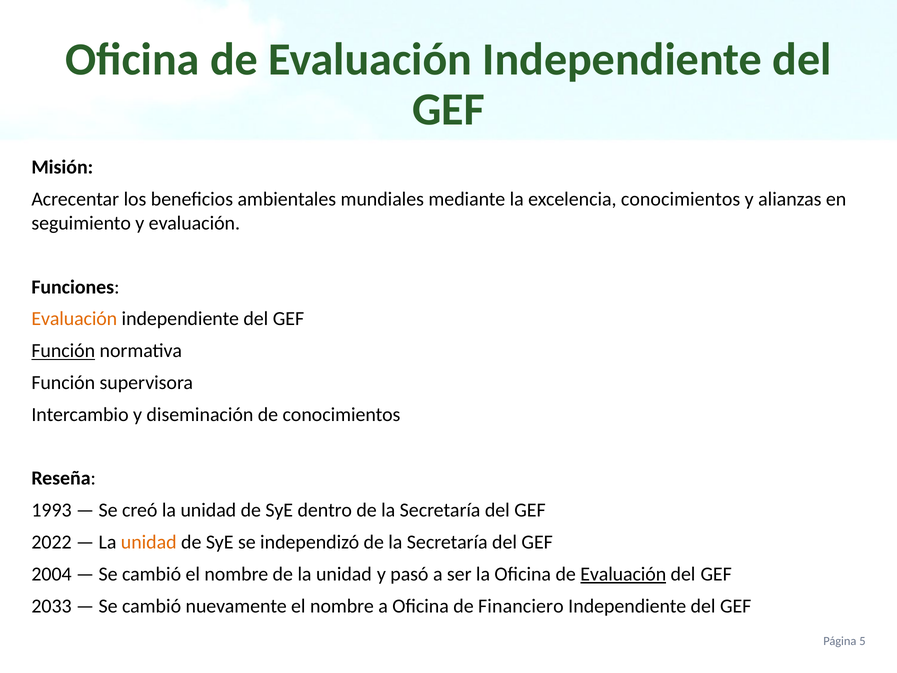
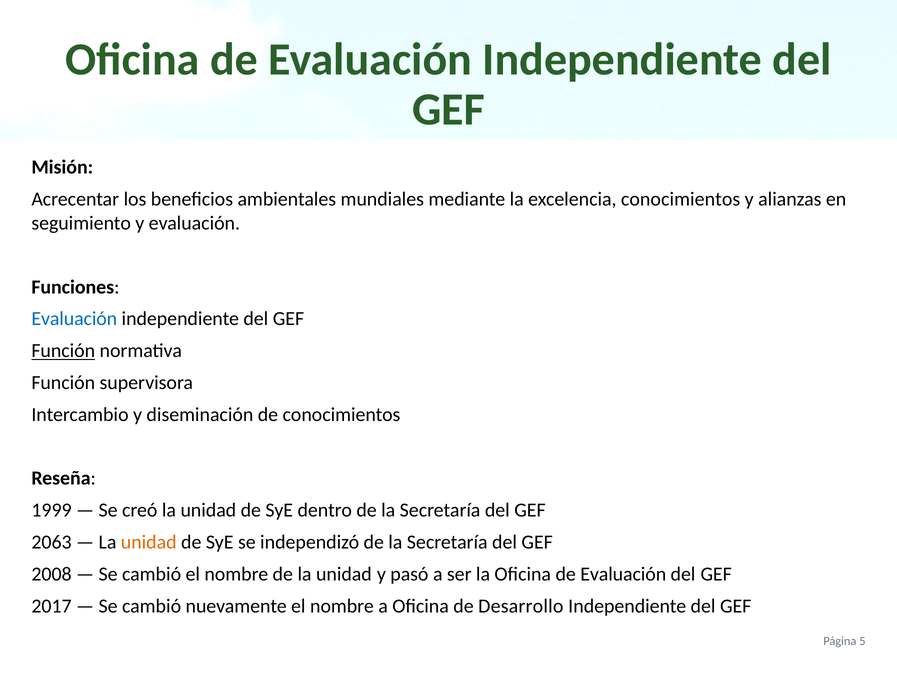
Evaluación at (74, 319) colour: orange -> blue
1993: 1993 -> 1999
2022: 2022 -> 2063
2004: 2004 -> 2008
Evaluación at (623, 574) underline: present -> none
2033: 2033 -> 2017
Financiero: Financiero -> Desarrollo
